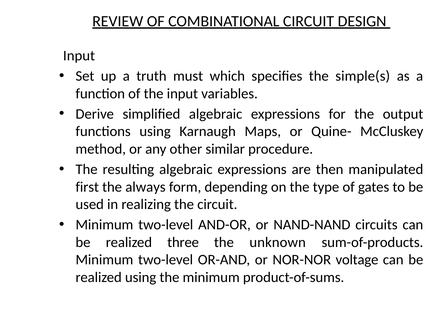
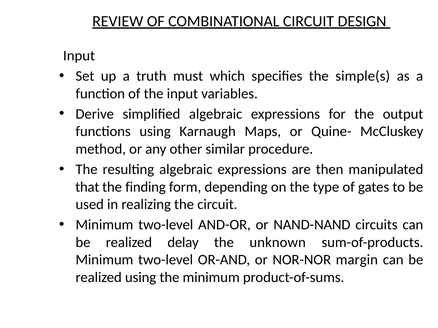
first: first -> that
always: always -> finding
three: three -> delay
voltage: voltage -> margin
